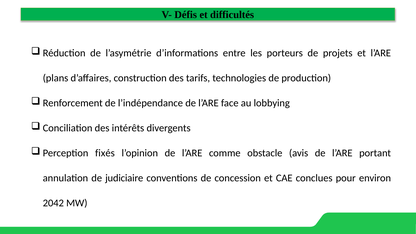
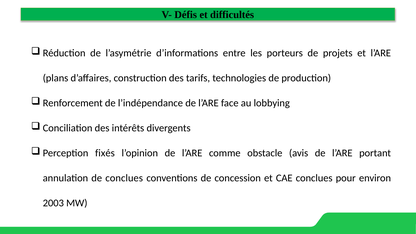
de judiciaire: judiciaire -> conclues
2042: 2042 -> 2003
